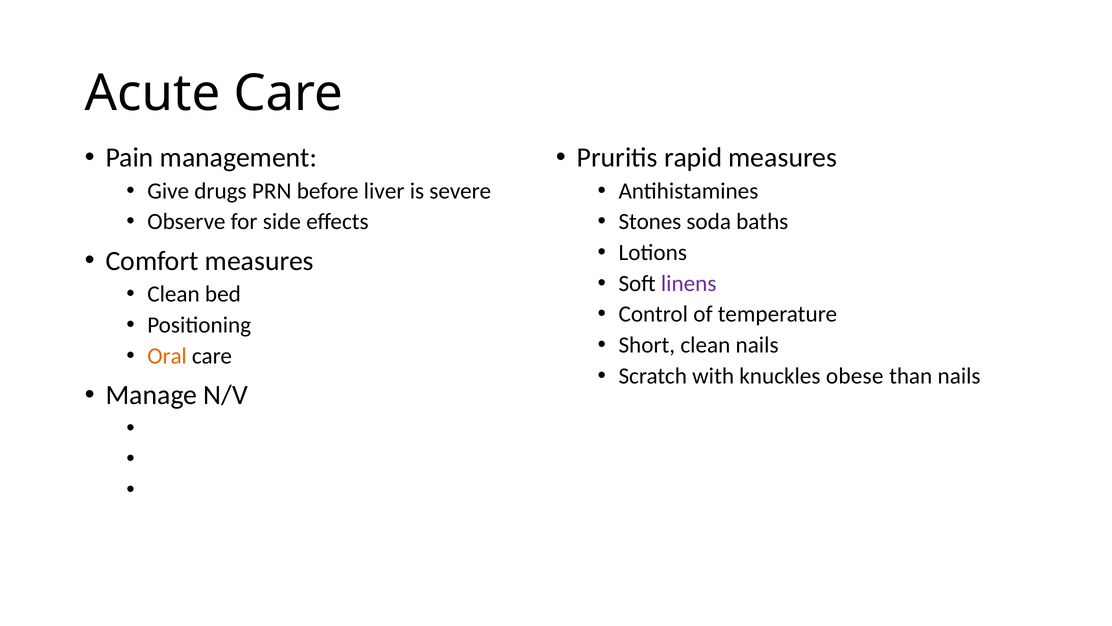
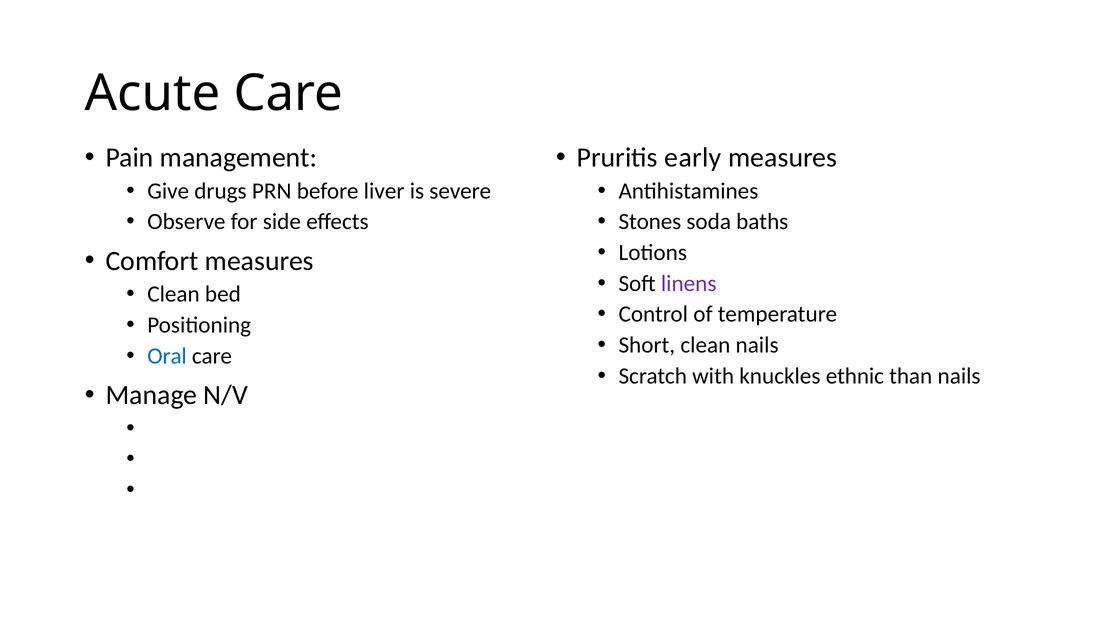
rapid: rapid -> early
Oral colour: orange -> blue
obese: obese -> ethnic
